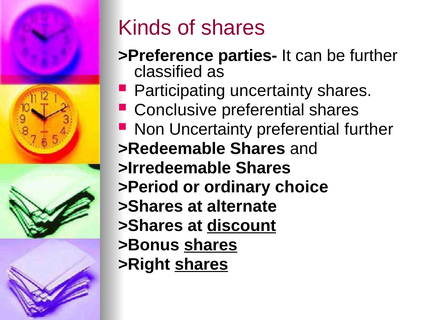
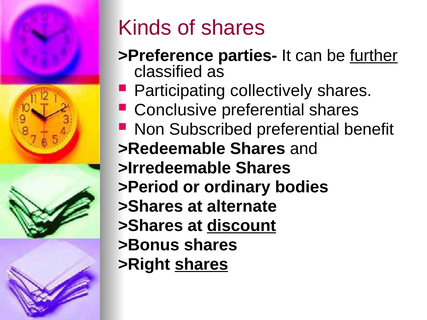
further at (374, 56) underline: none -> present
Participating uncertainty: uncertainty -> collectively
Non Uncertainty: Uncertainty -> Subscribed
preferential further: further -> benefit
choice: choice -> bodies
shares at (211, 245) underline: present -> none
